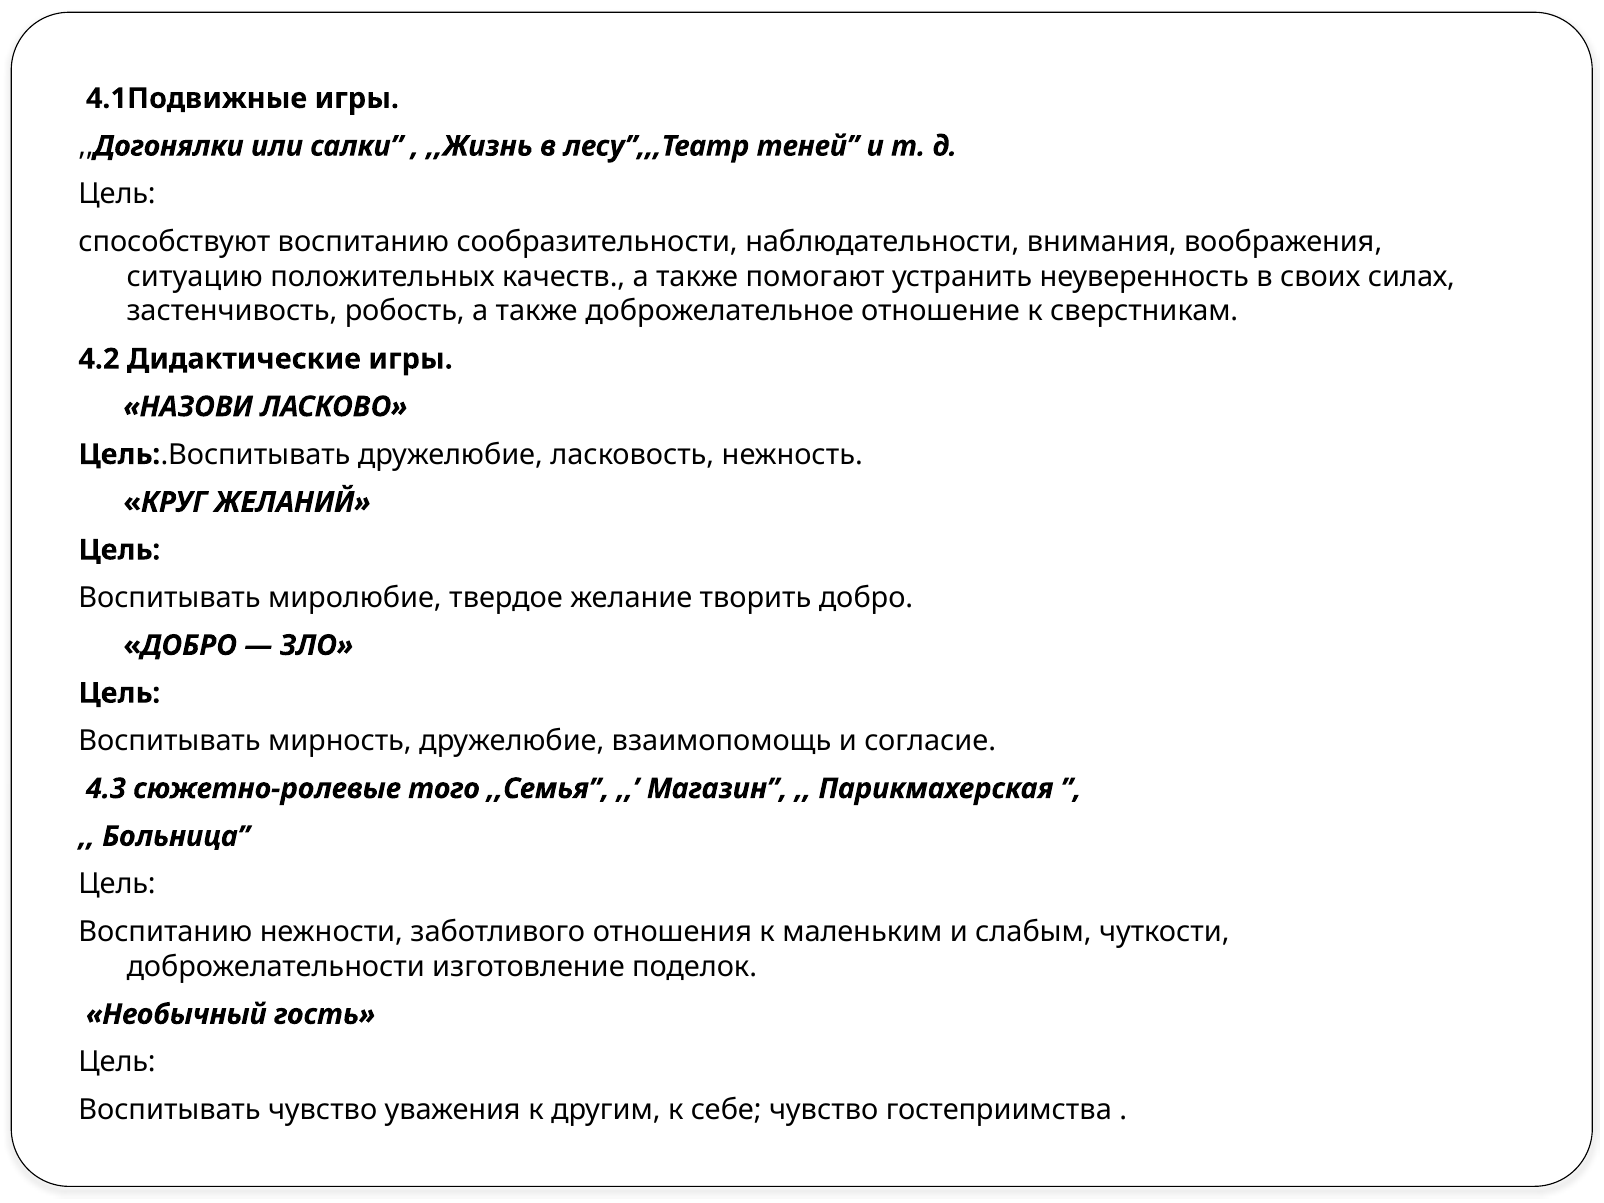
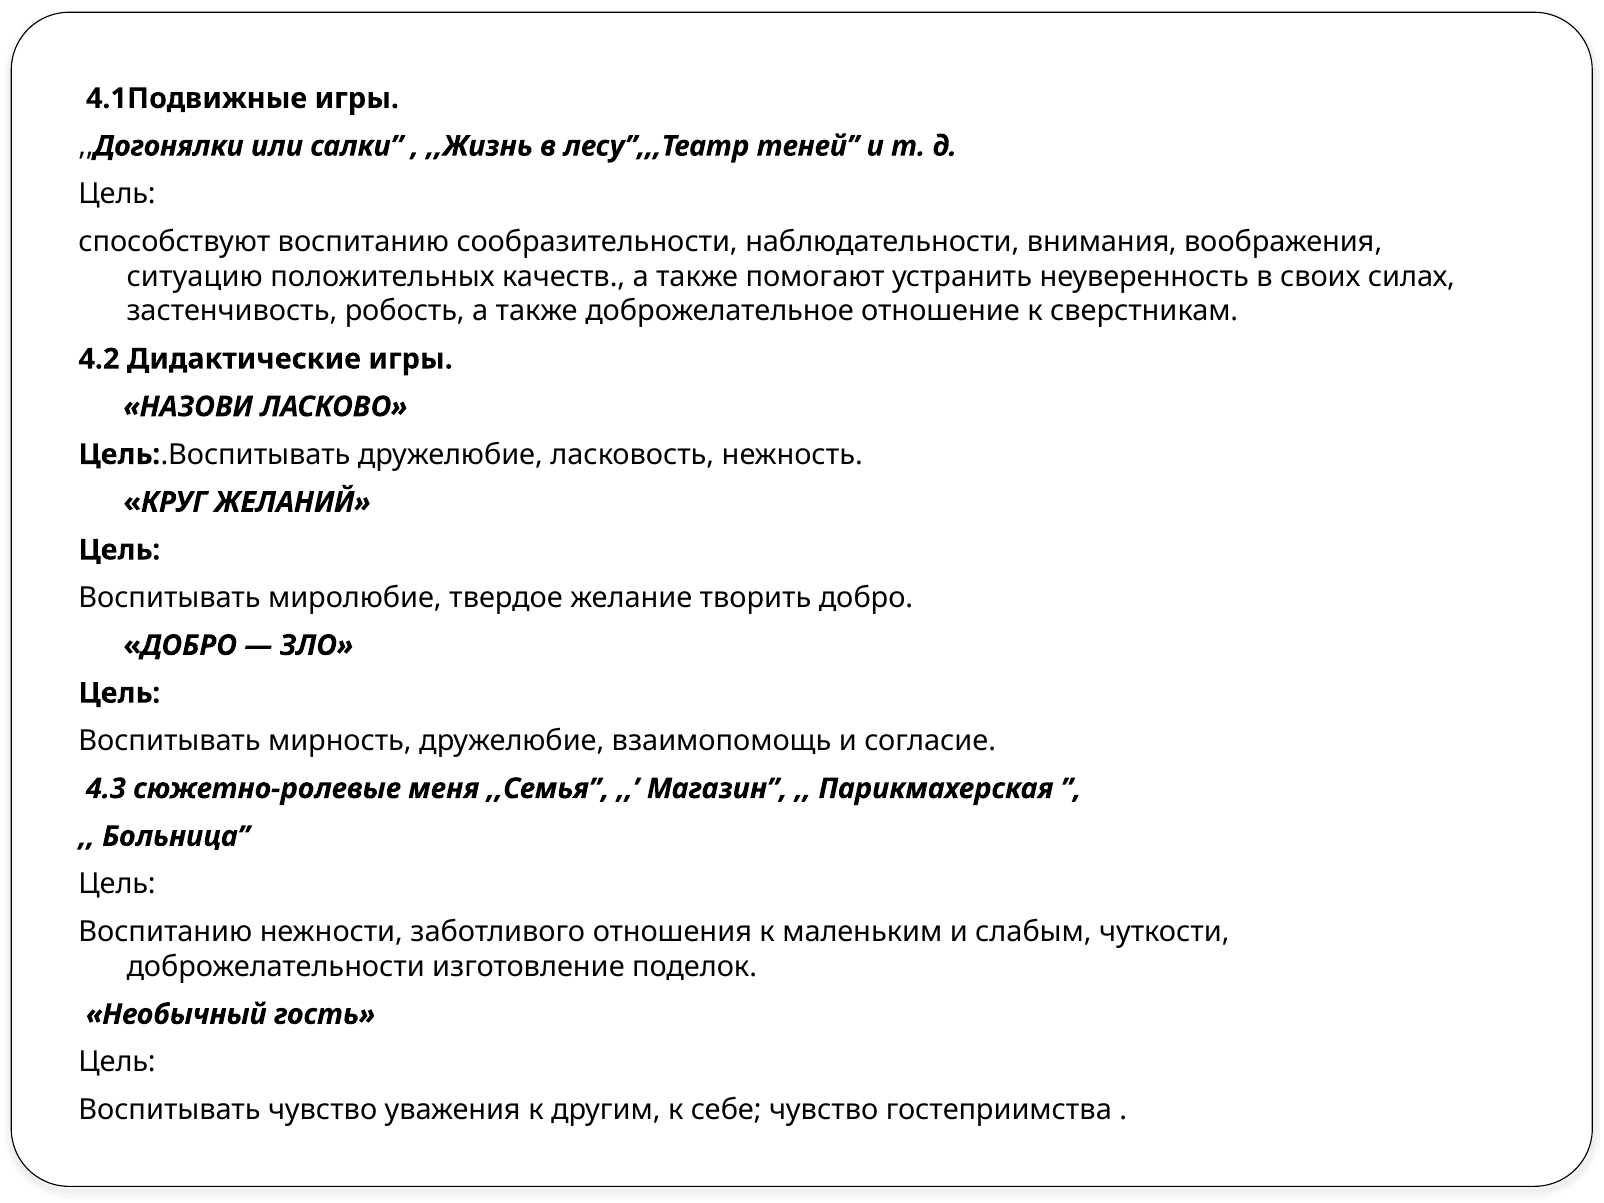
того: того -> меня
